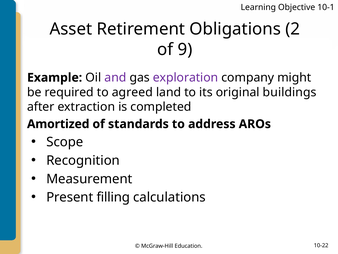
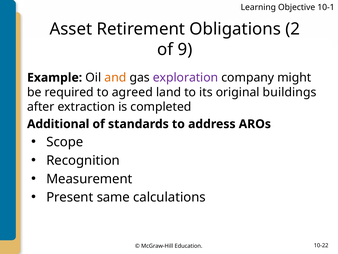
and colour: purple -> orange
Amortized: Amortized -> Additional
filling: filling -> same
